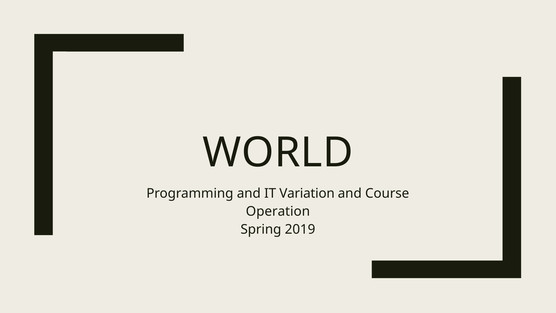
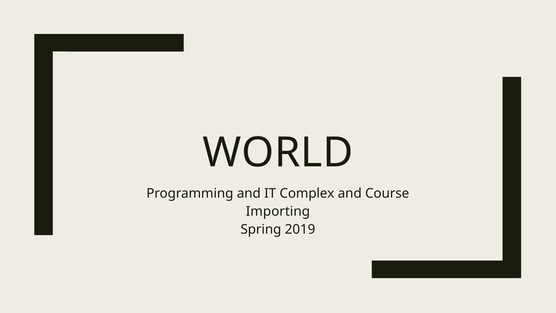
Variation: Variation -> Complex
Operation: Operation -> Importing
